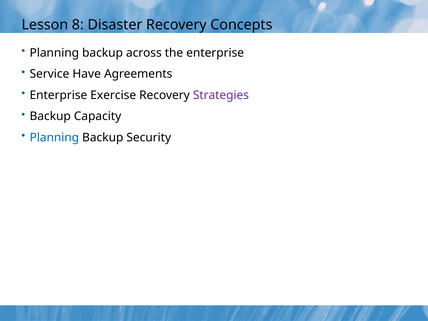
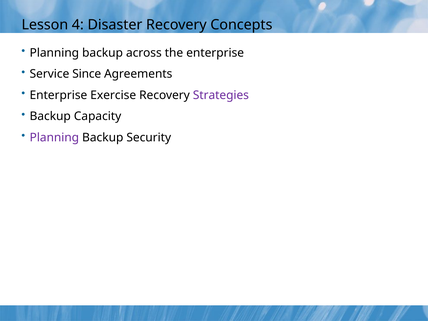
8: 8 -> 4
Have: Have -> Since
Planning at (54, 137) colour: blue -> purple
